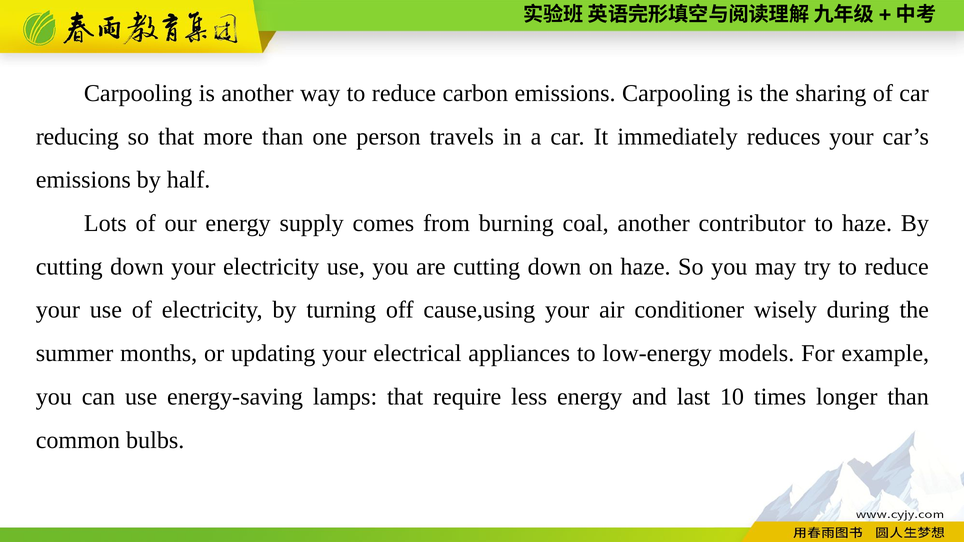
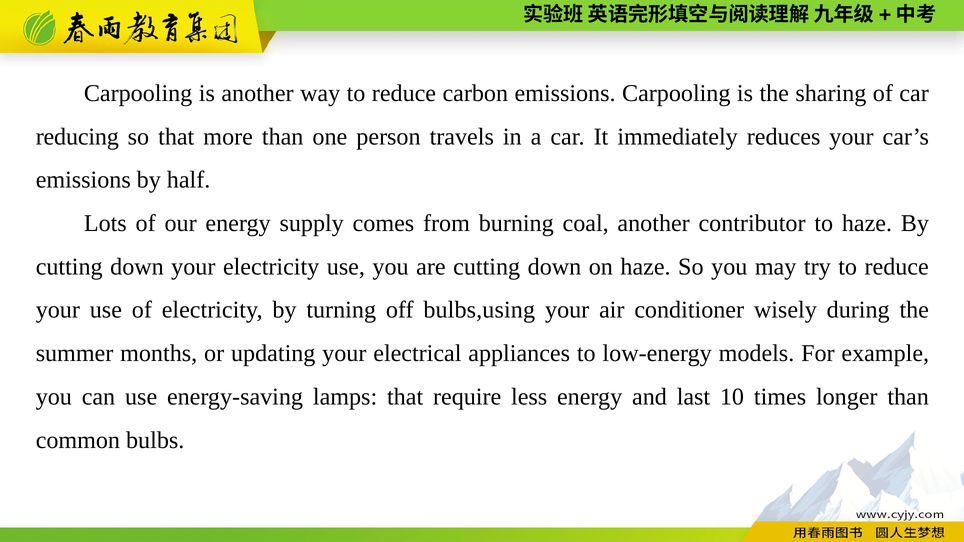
cause,using: cause,using -> bulbs,using
